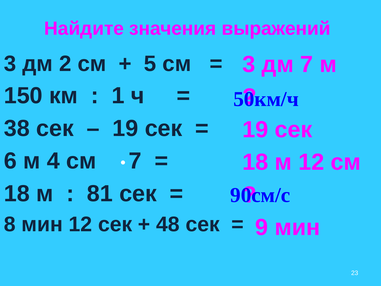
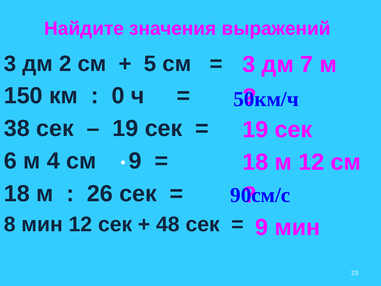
1: 1 -> 0
см 7: 7 -> 9
81: 81 -> 26
